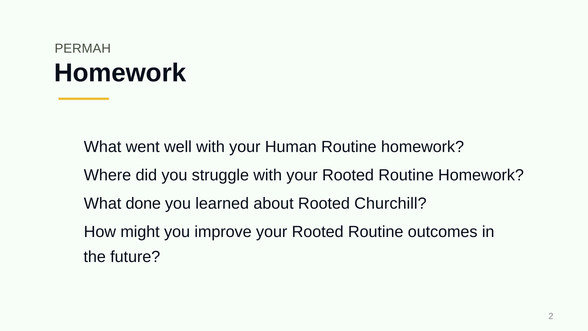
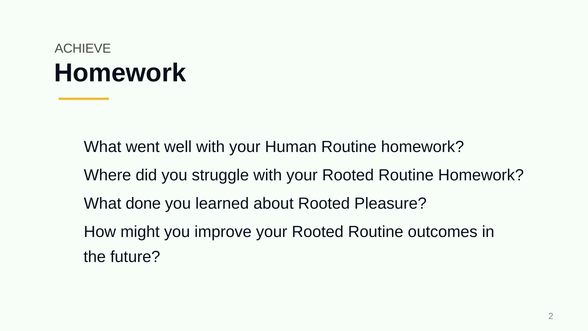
PERMAH: PERMAH -> ACHIEVE
Churchill: Churchill -> Pleasure
